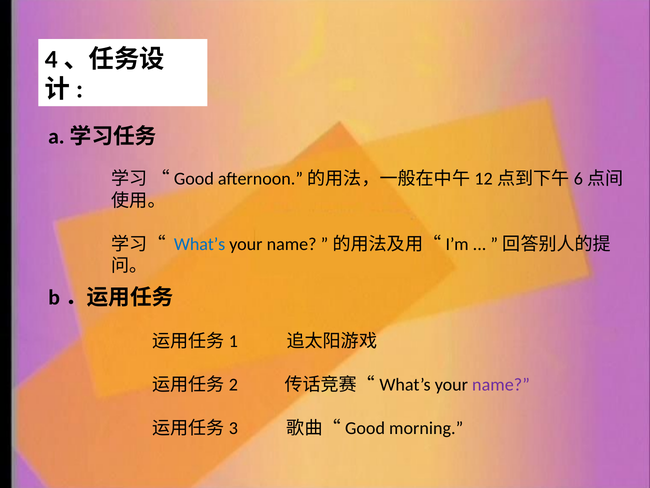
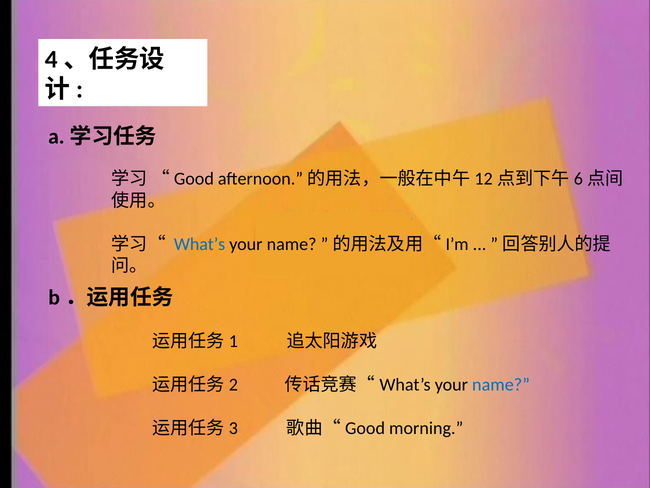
name at (501, 384) colour: purple -> blue
